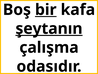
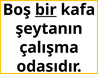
şeytanın underline: present -> none
